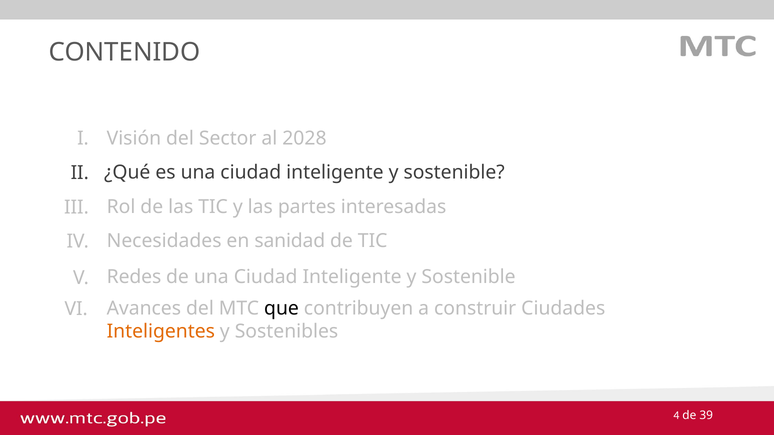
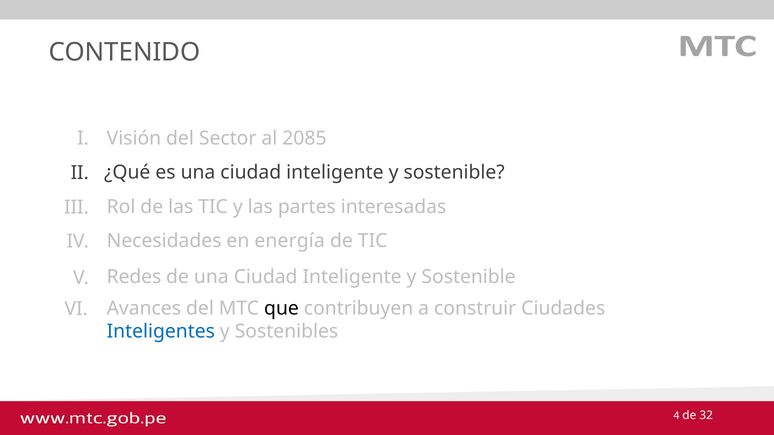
2028: 2028 -> 2085
sanidad: sanidad -> energía
Inteligentes colour: orange -> blue
39: 39 -> 32
